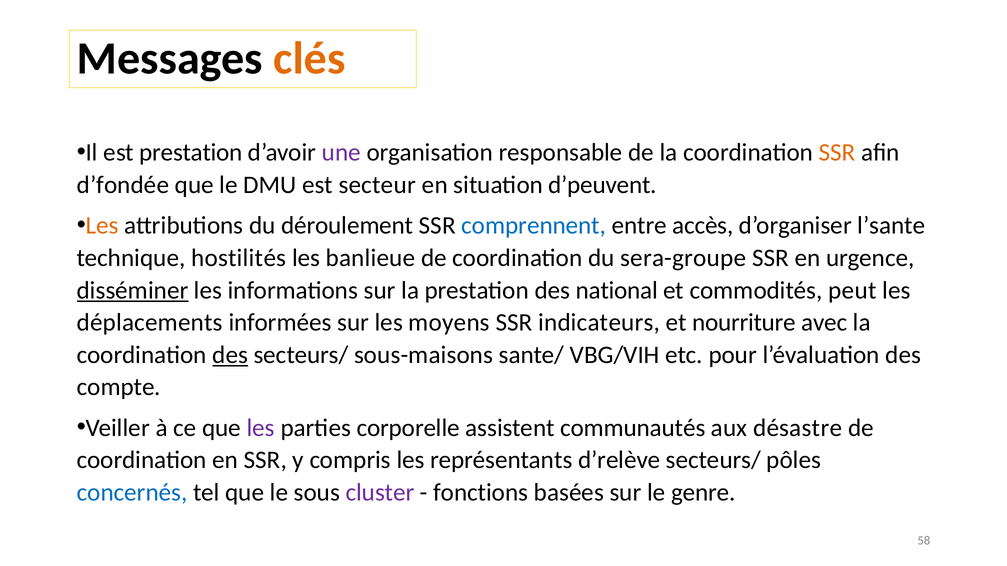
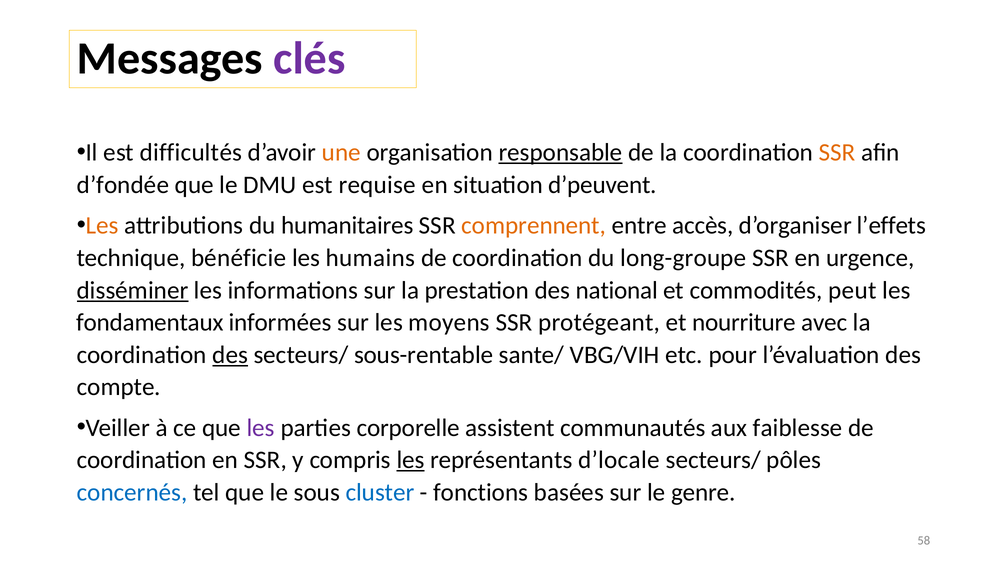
clés colour: orange -> purple
est prestation: prestation -> difficultés
une colour: purple -> orange
responsable underline: none -> present
secteur: secteur -> requise
déroulement: déroulement -> humanitaires
comprennent colour: blue -> orange
l’sante: l’sante -> l’effets
hostilités: hostilités -> bénéficie
banlieue: banlieue -> humains
sera-groupe: sera-groupe -> long-groupe
déplacements: déplacements -> fondamentaux
indicateurs: indicateurs -> protégeant
sous-maisons: sous-maisons -> sous-rentable
désastre: désastre -> faiblesse
les at (411, 460) underline: none -> present
d’relève: d’relève -> d’locale
cluster colour: purple -> blue
